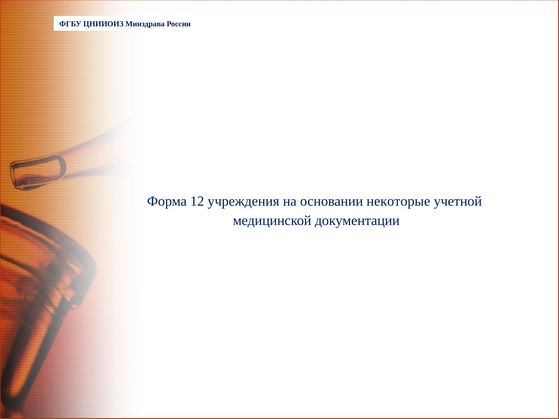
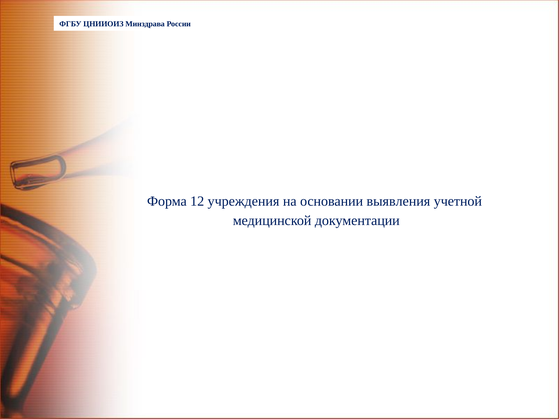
некоторые: некоторые -> выявления
